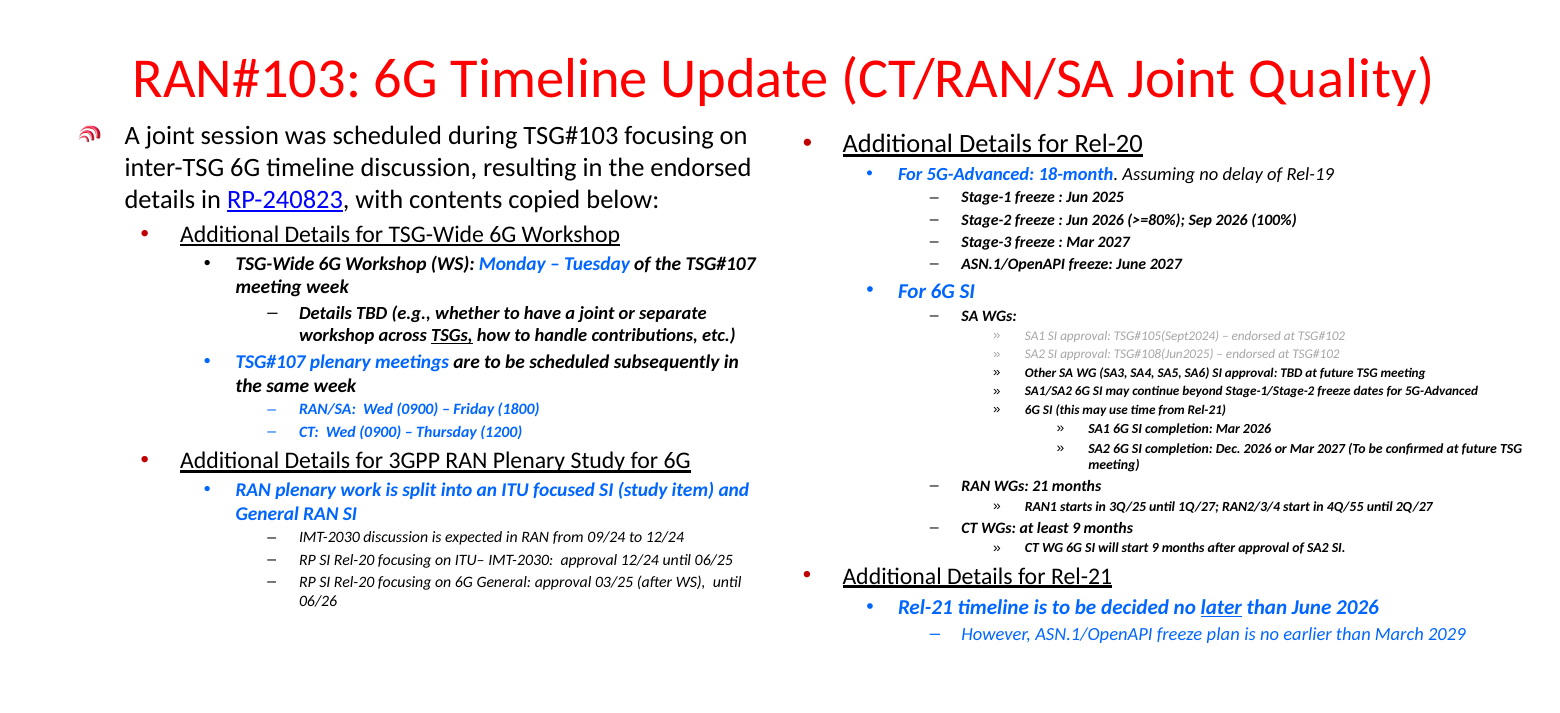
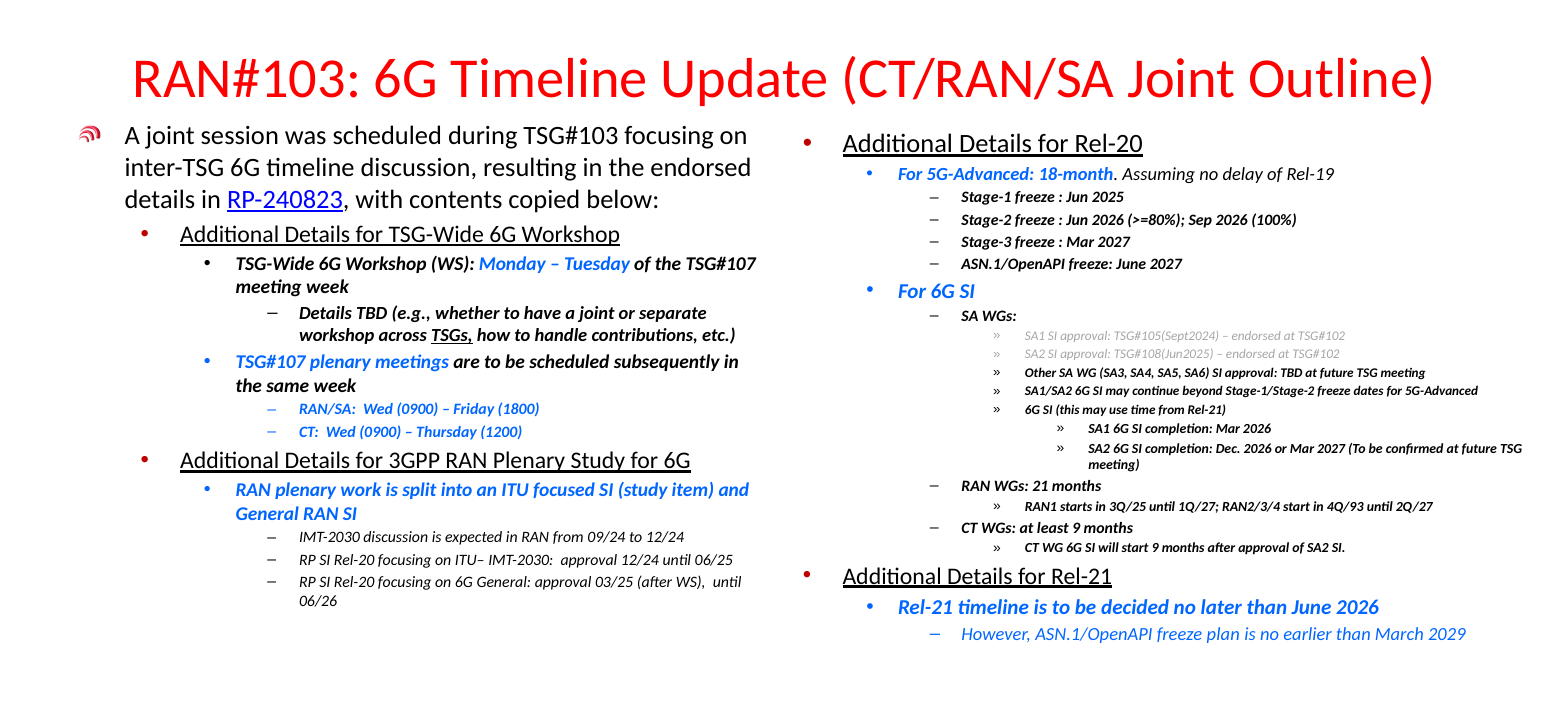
Quality: Quality -> Outline
4Q/55: 4Q/55 -> 4Q/93
later underline: present -> none
